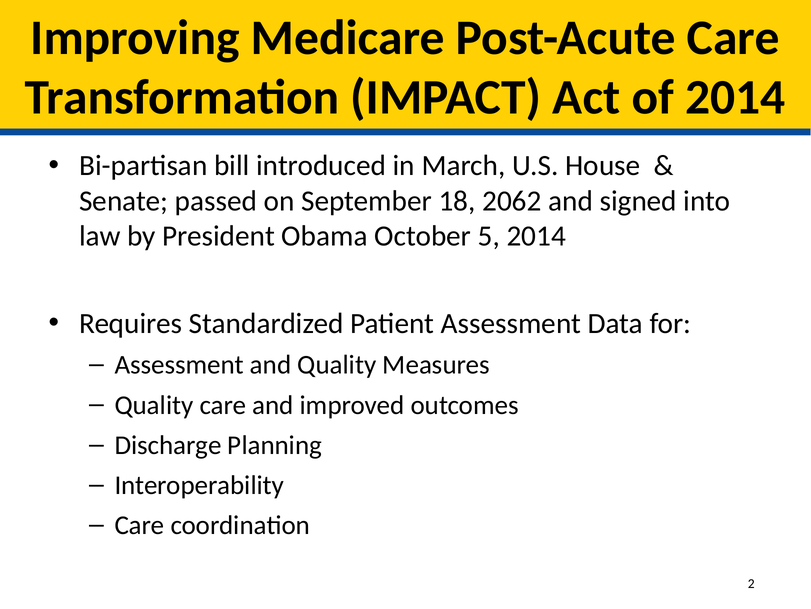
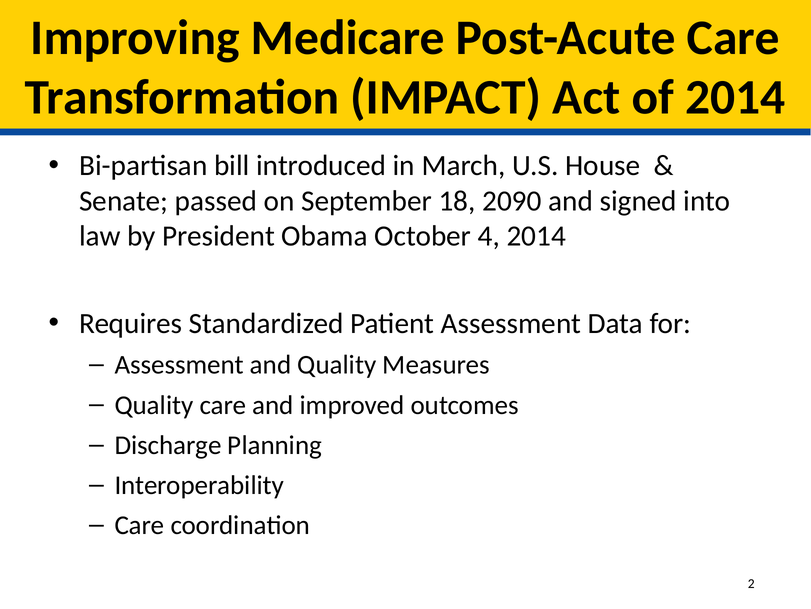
2062: 2062 -> 2090
5: 5 -> 4
